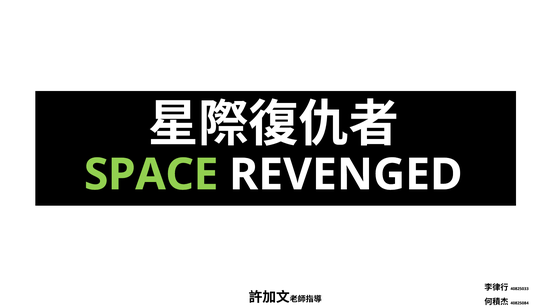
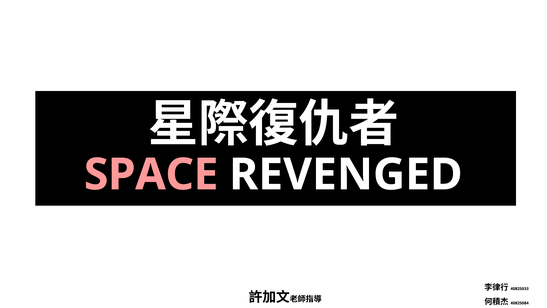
SPACE colour: light green -> pink
